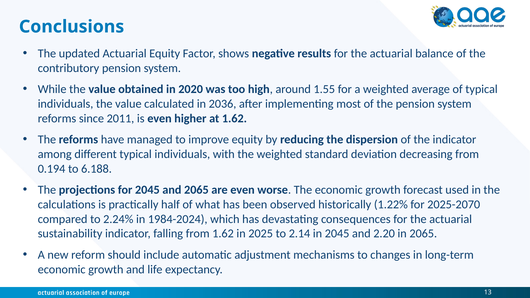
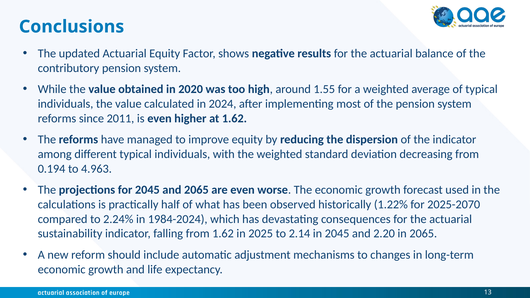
2036: 2036 -> 2024
6.188: 6.188 -> 4.963
